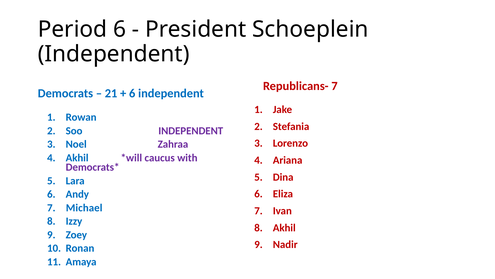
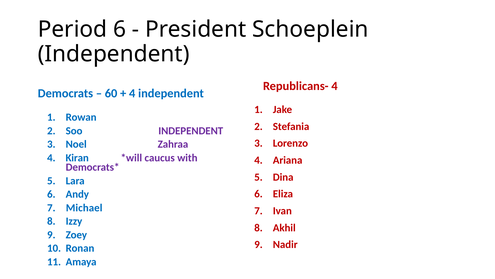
Republicans- 7: 7 -> 4
21: 21 -> 60
6 at (132, 93): 6 -> 4
Akhil at (77, 158): Akhil -> Kiran
